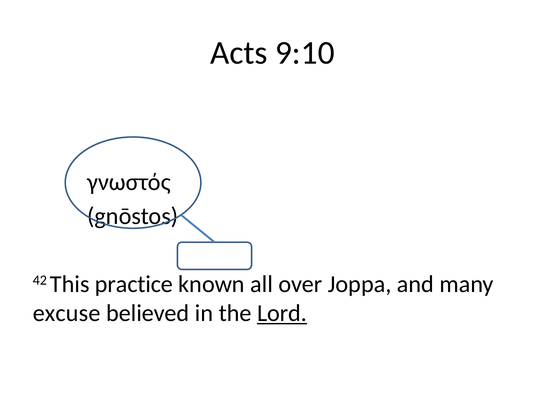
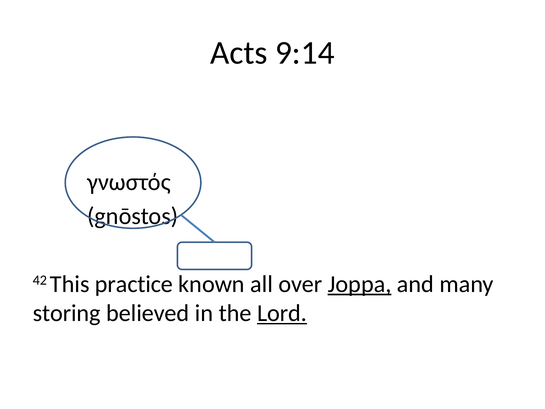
9:10: 9:10 -> 9:14
Joppa underline: none -> present
excuse: excuse -> storing
